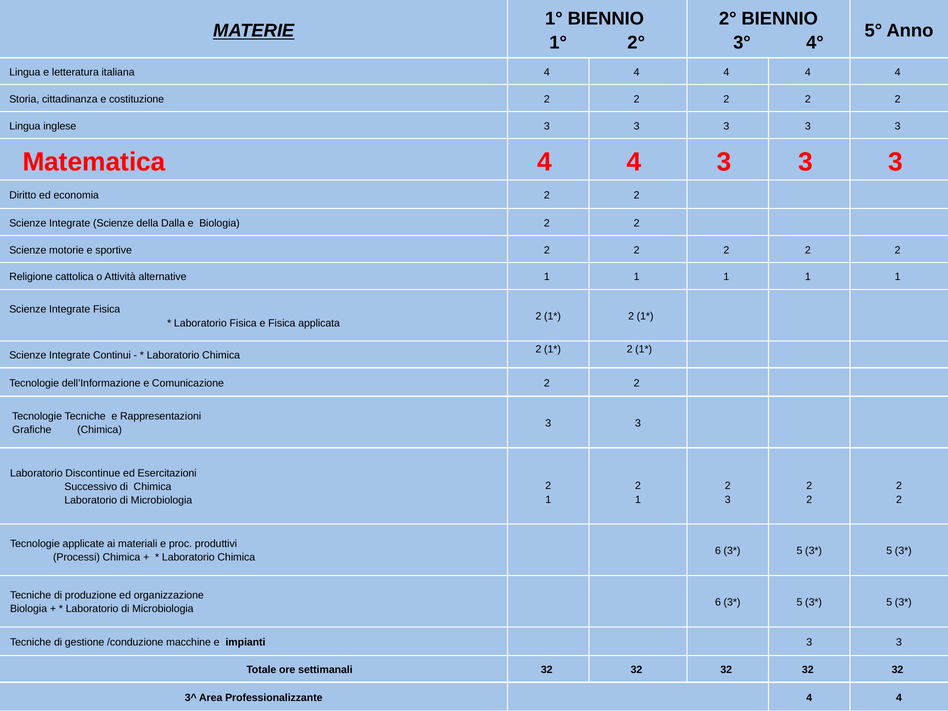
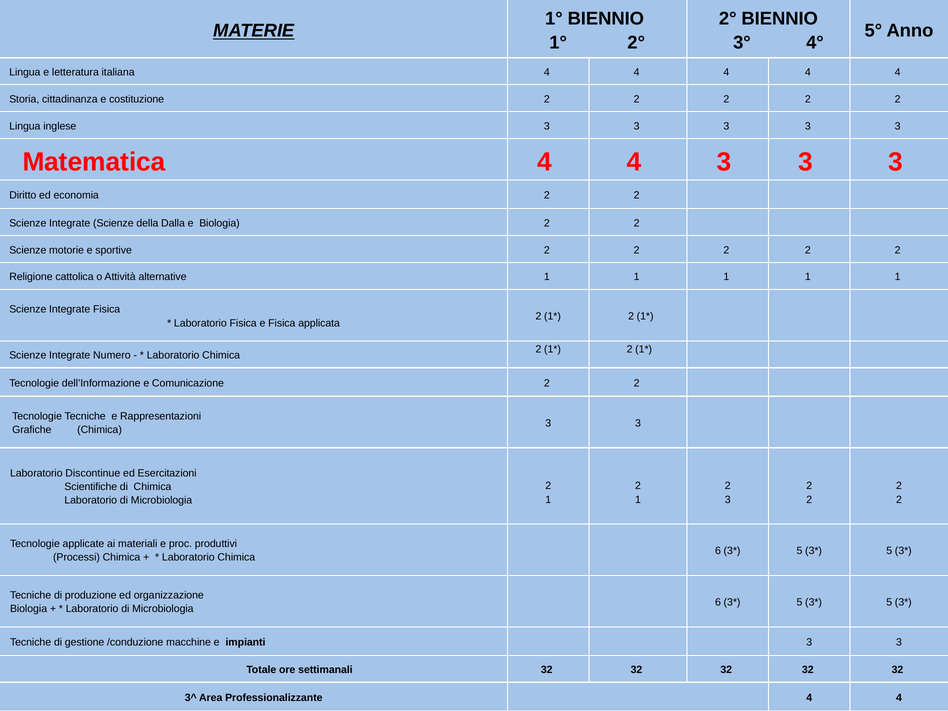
Continui: Continui -> Numero
Successivo: Successivo -> Scientifiche
